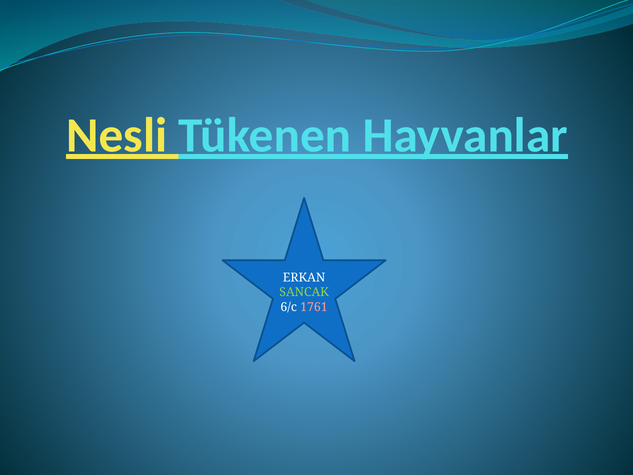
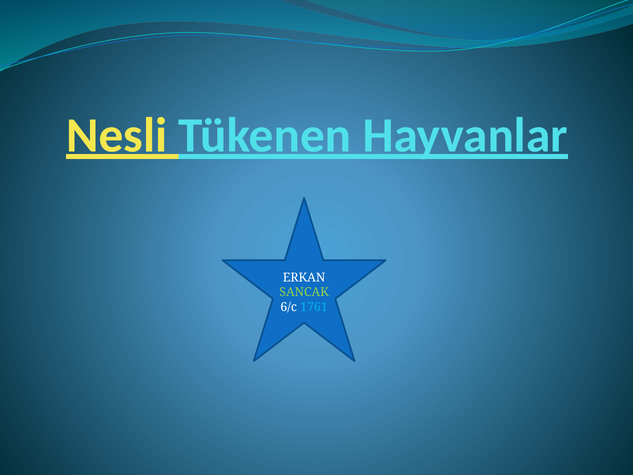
1761 colour: pink -> light blue
